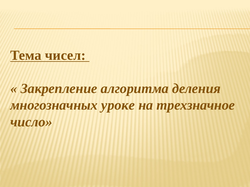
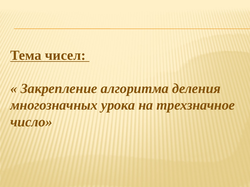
уроке: уроке -> урока
